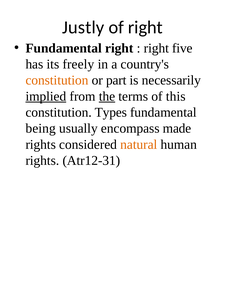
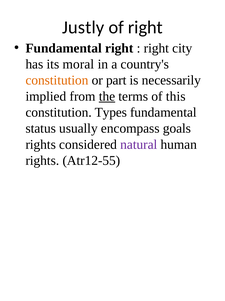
five: five -> city
freely: freely -> moral
implied underline: present -> none
being: being -> status
made: made -> goals
natural colour: orange -> purple
Atr12-31: Atr12-31 -> Atr12-55
